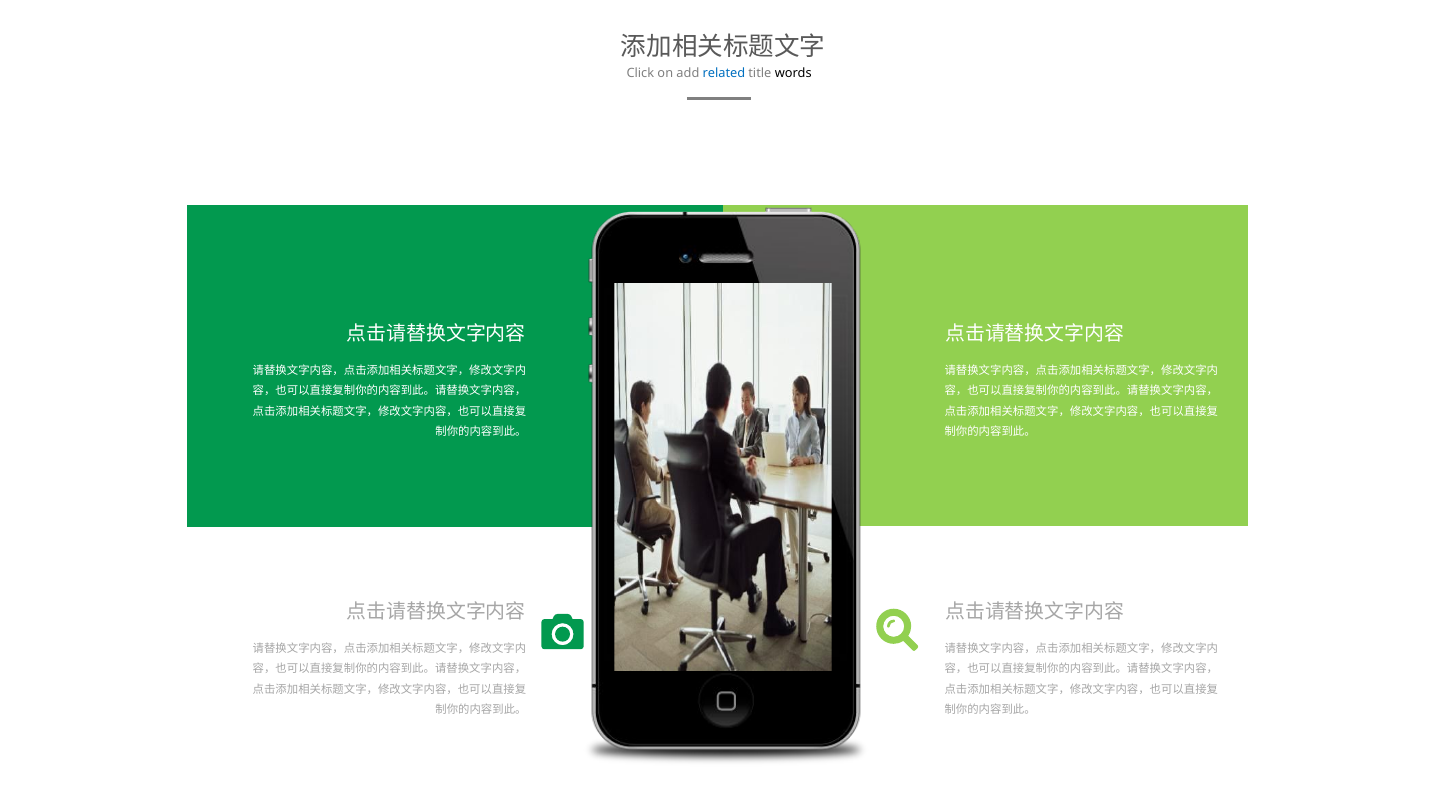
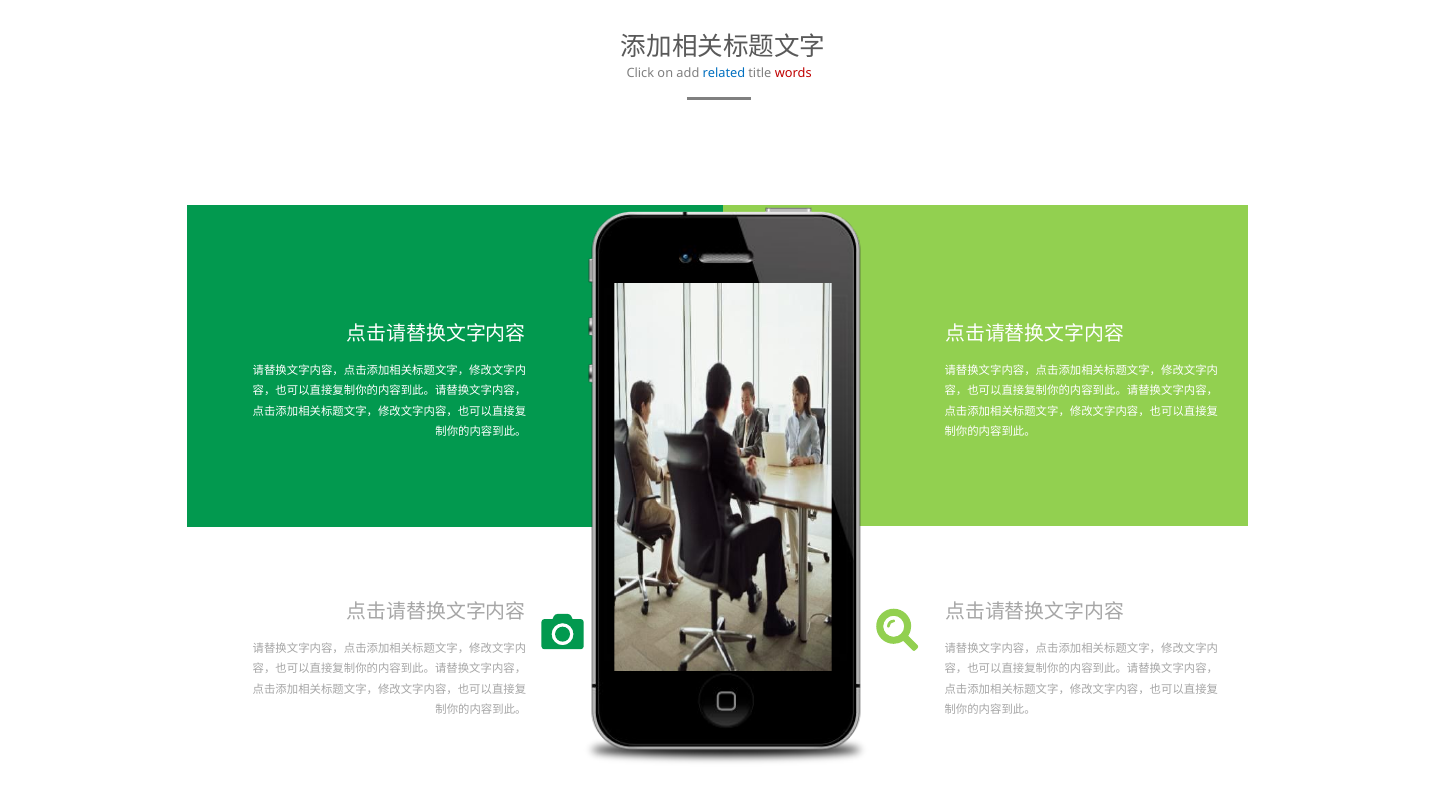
words colour: black -> red
